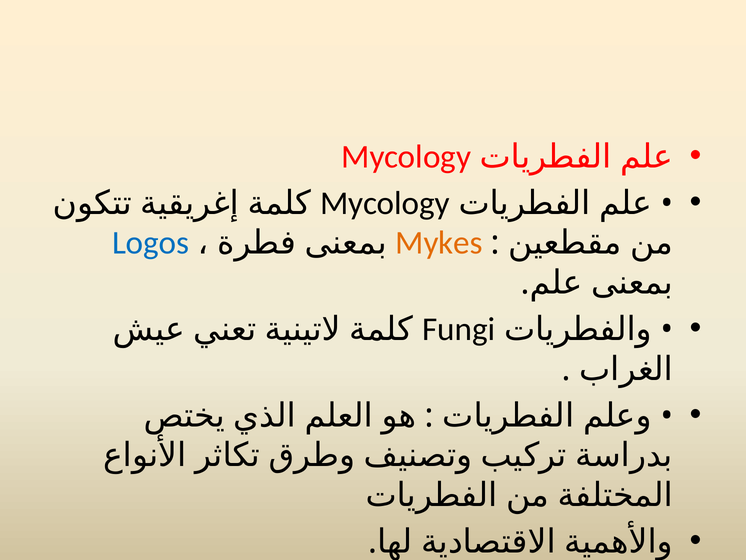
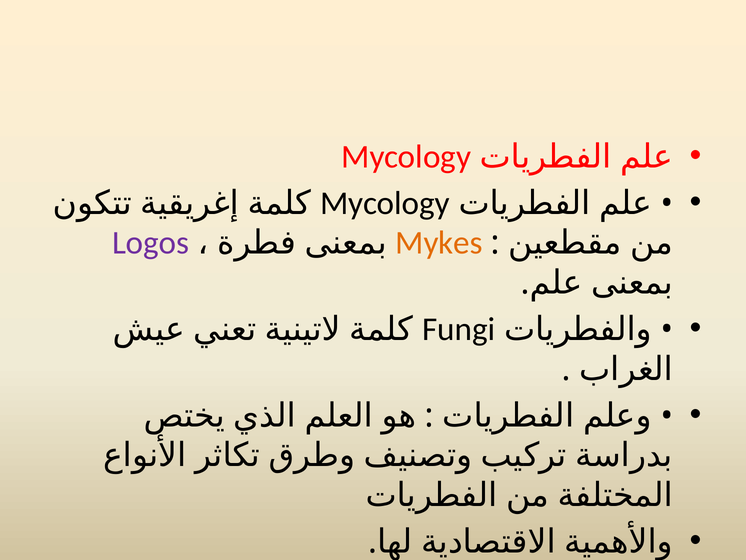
Logos colour: blue -> purple
